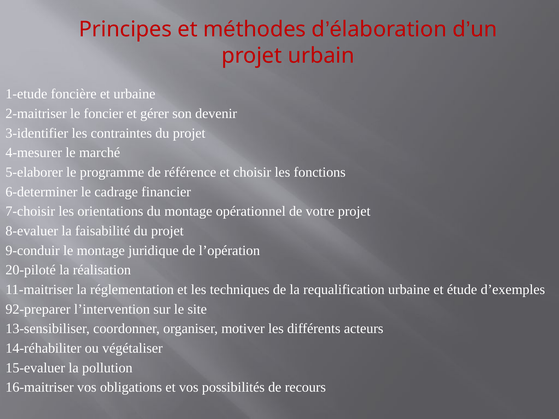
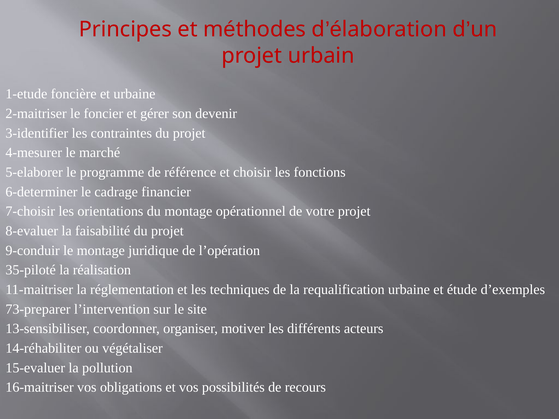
20-piloté: 20-piloté -> 35-piloté
92-preparer: 92-preparer -> 73-preparer
